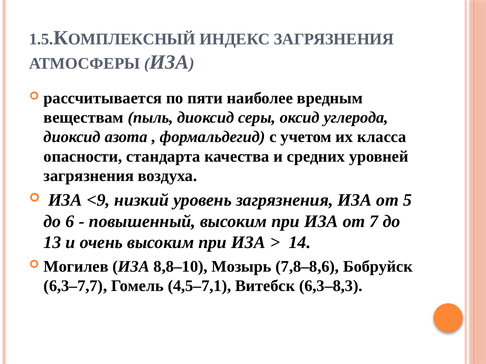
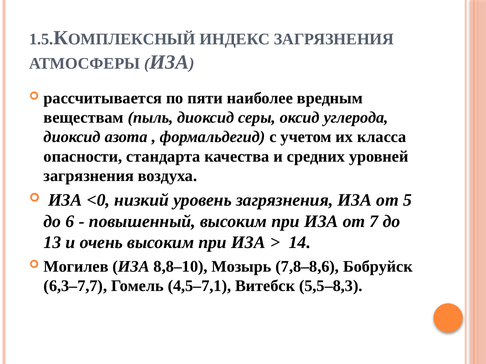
<9: <9 -> <0
6,3–8,3: 6,3–8,3 -> 5,5–8,3
